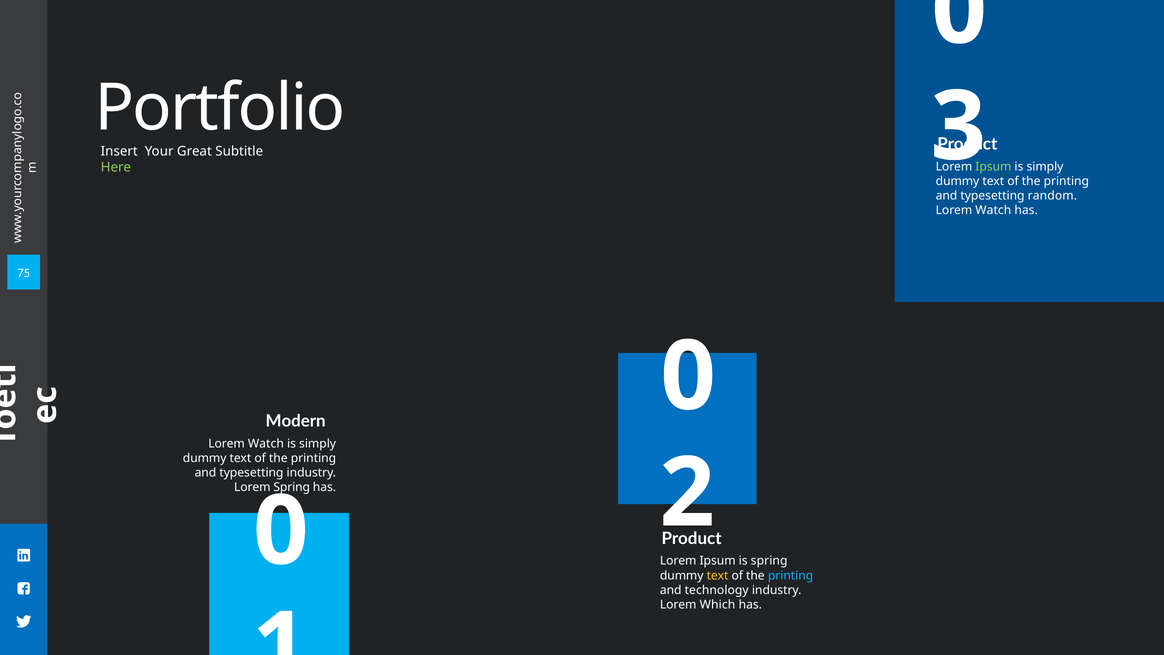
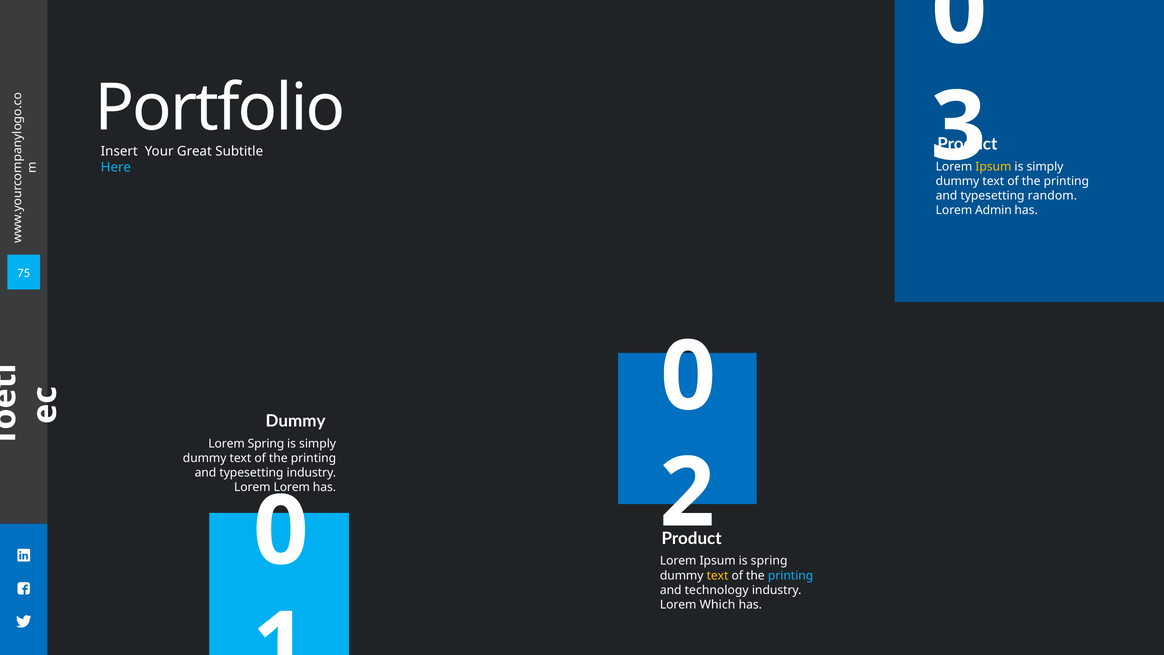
Ipsum at (993, 166) colour: light green -> yellow
Here colour: light green -> light blue
Watch at (993, 210): Watch -> Admin
Modern at (296, 421): Modern -> Dummy
Watch at (266, 444): Watch -> Spring
Lorem Spring: Spring -> Lorem
